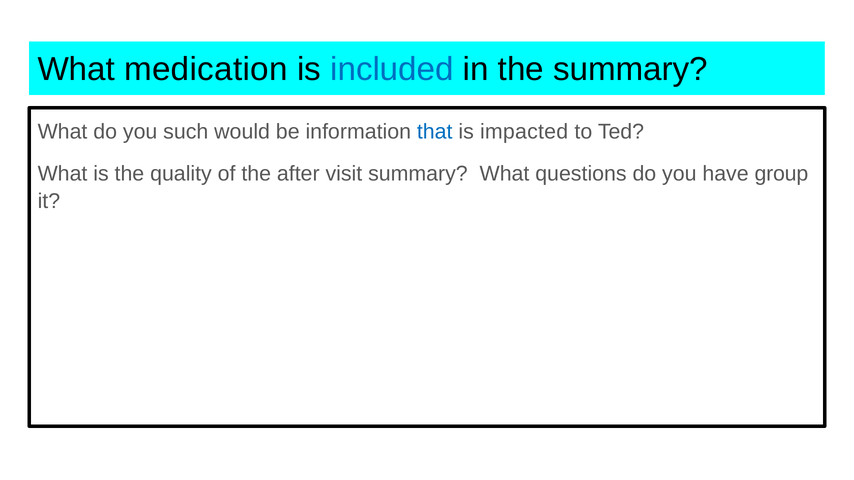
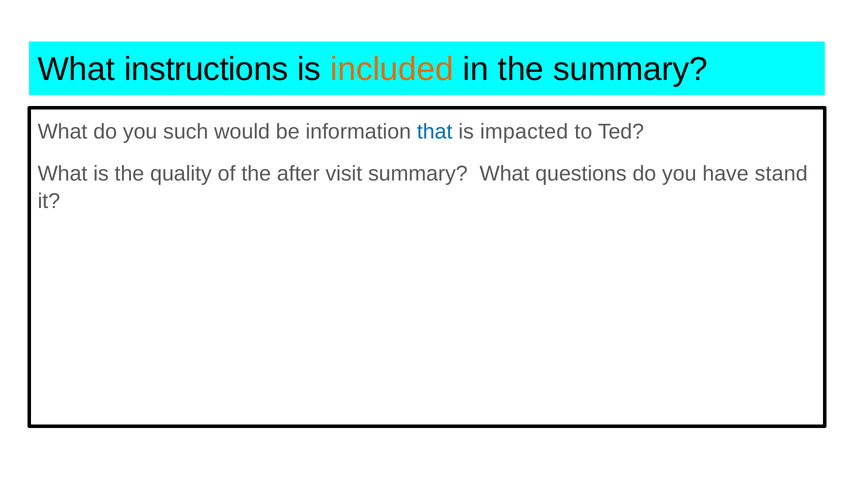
medication: medication -> instructions
included colour: blue -> orange
group: group -> stand
